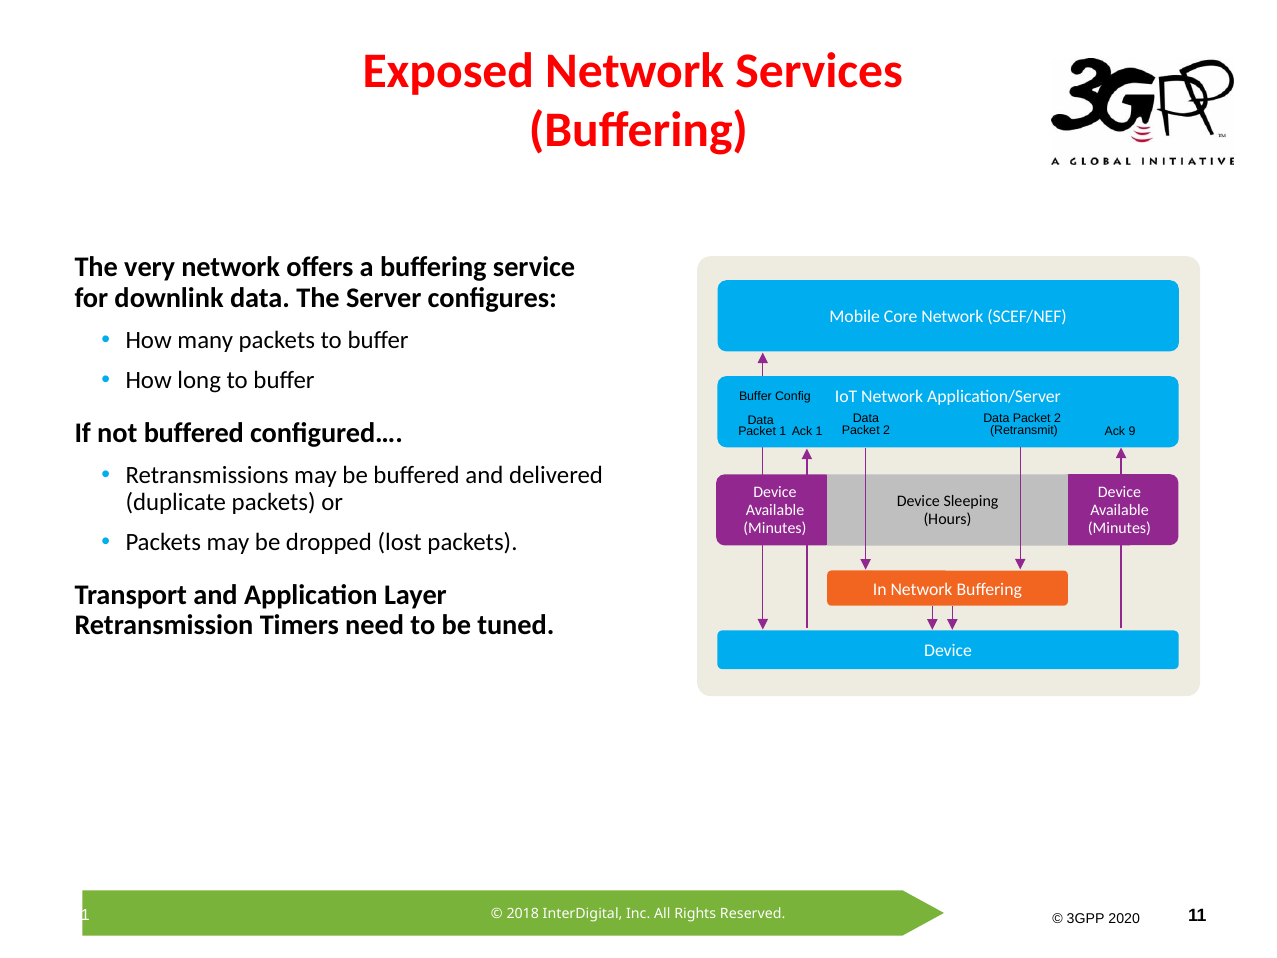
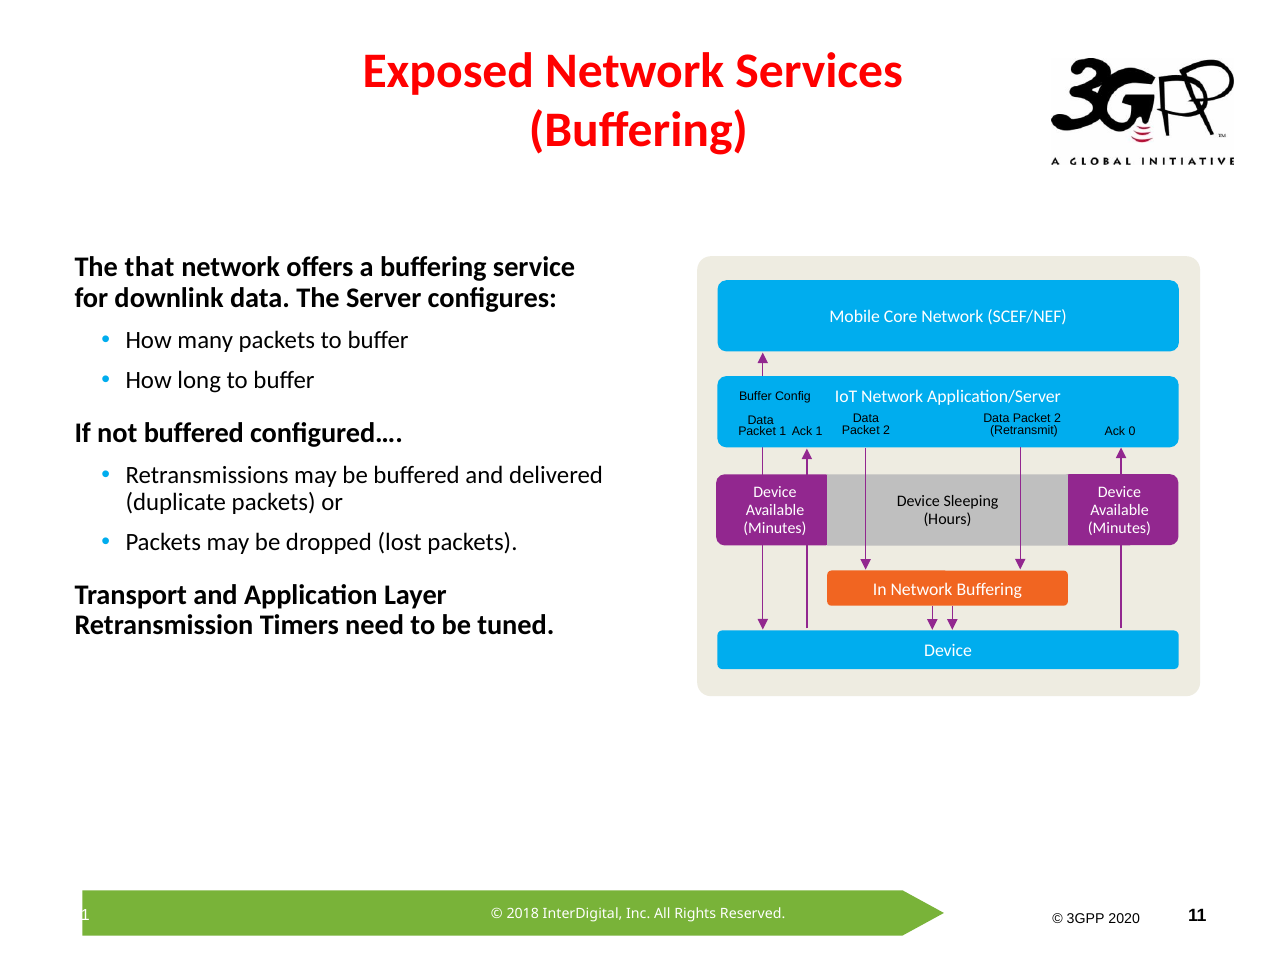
very: very -> that
9: 9 -> 0
